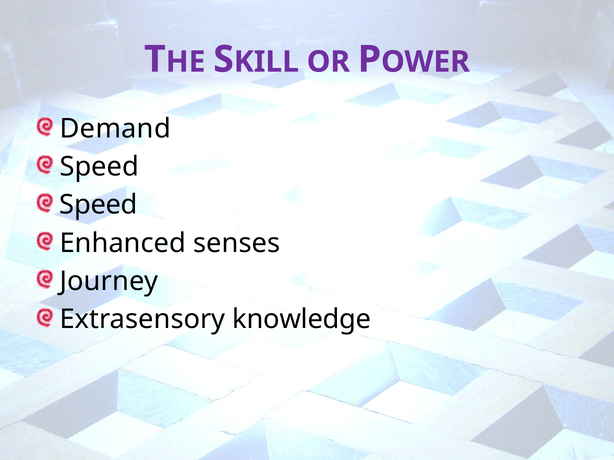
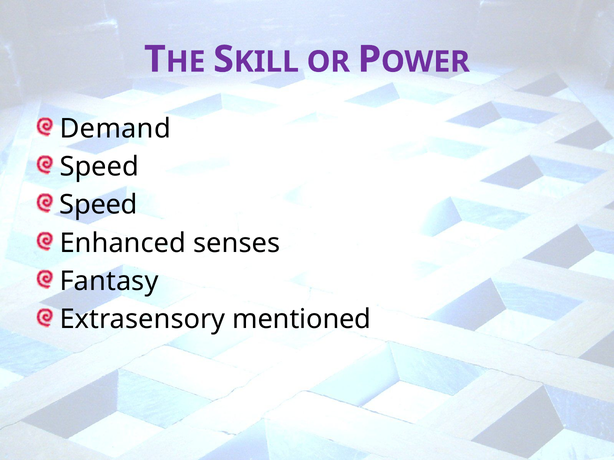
Journey: Journey -> Fantasy
knowledge: knowledge -> mentioned
